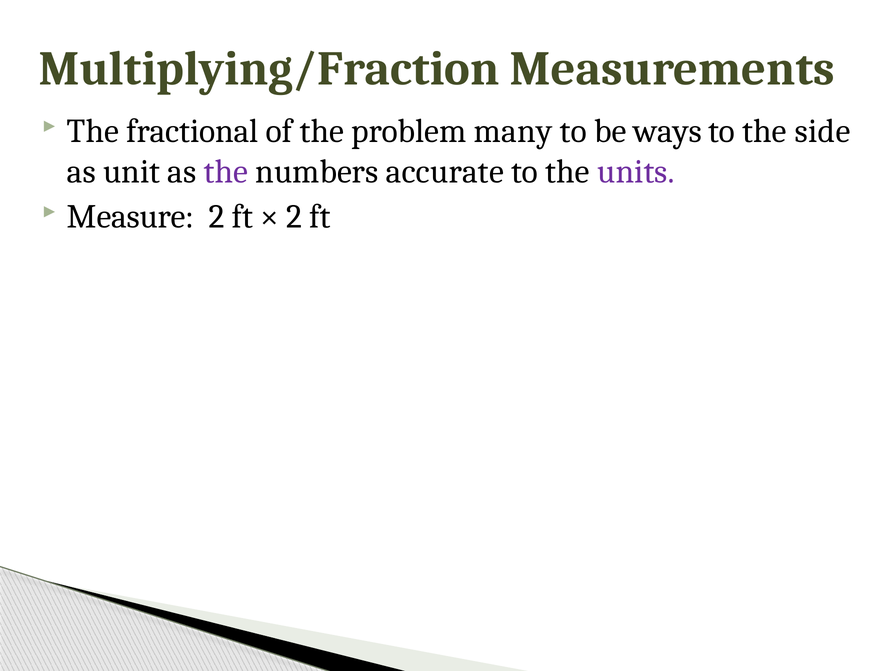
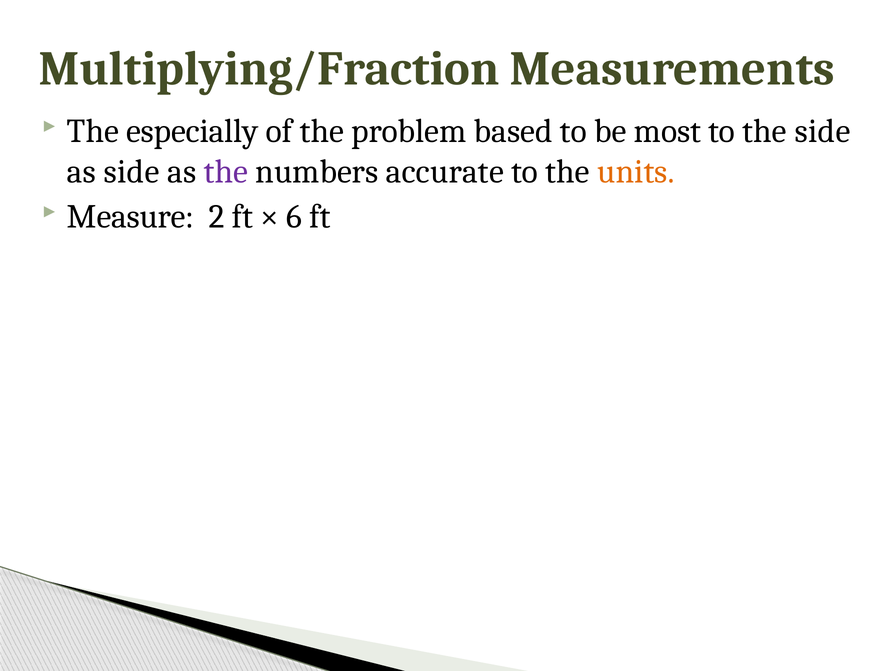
fractional: fractional -> especially
many: many -> based
ways: ways -> most
as unit: unit -> side
units colour: purple -> orange
2 at (294, 217): 2 -> 6
